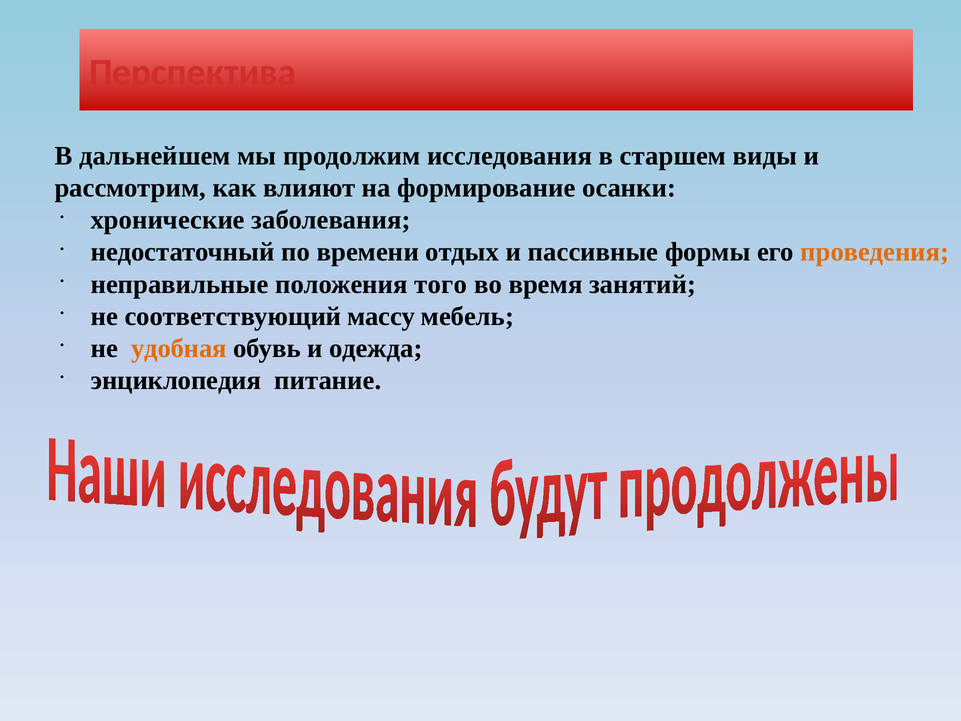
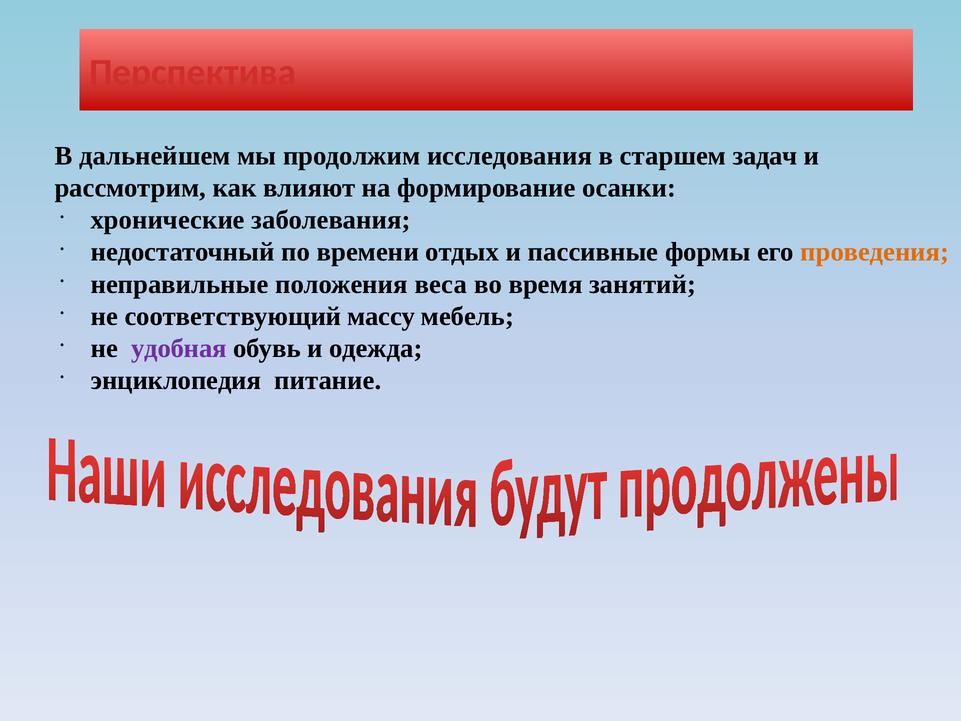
виды: виды -> задач
того: того -> веса
удобная colour: orange -> purple
